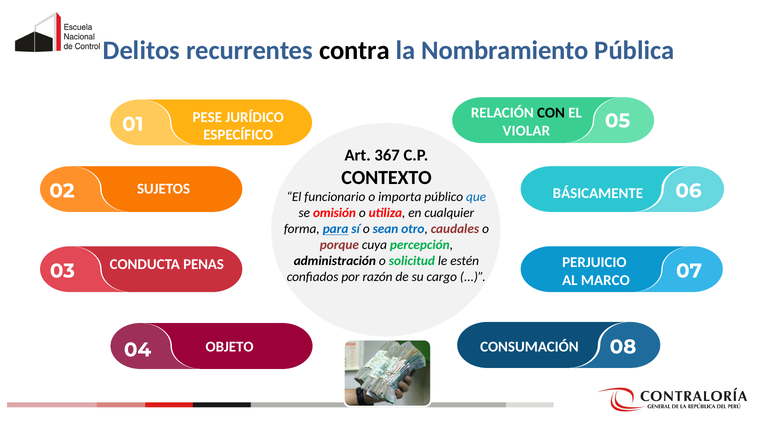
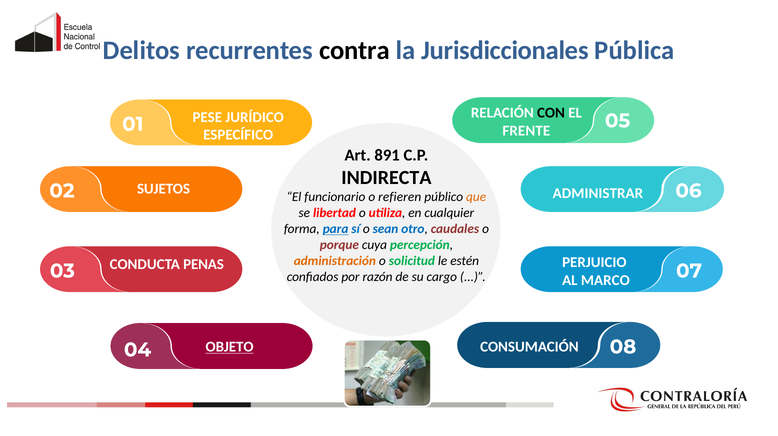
Nombramiento: Nombramiento -> Jurisdiccionales
VIOLAR: VIOLAR -> FRENTE
367: 367 -> 891
CONTEXTO: CONTEXTO -> INDIRECTA
BÁSICAMENTE: BÁSICAMENTE -> ADMINISTRAR
importa: importa -> refieren
que colour: blue -> orange
omisión: omisión -> libertad
administración colour: black -> orange
OBJETO underline: none -> present
